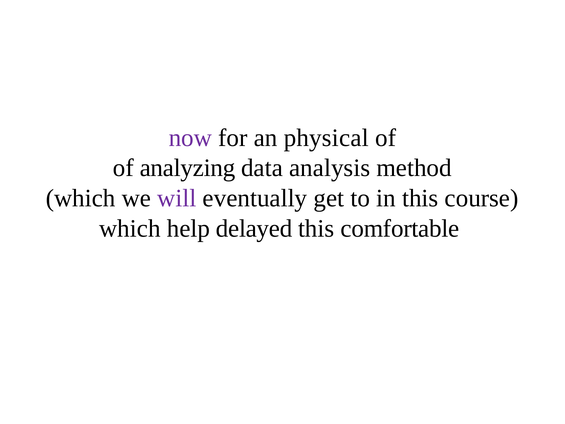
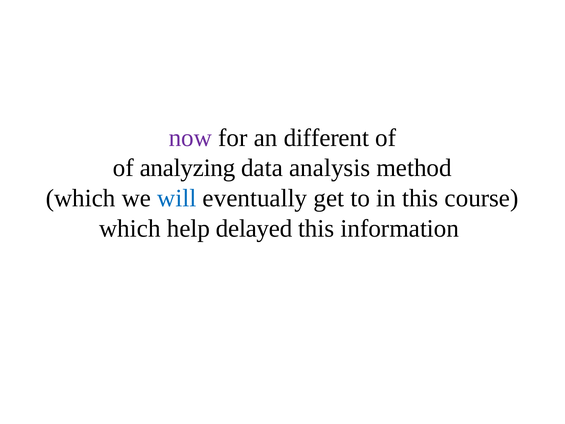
physical: physical -> different
will colour: purple -> blue
comfortable: comfortable -> information
